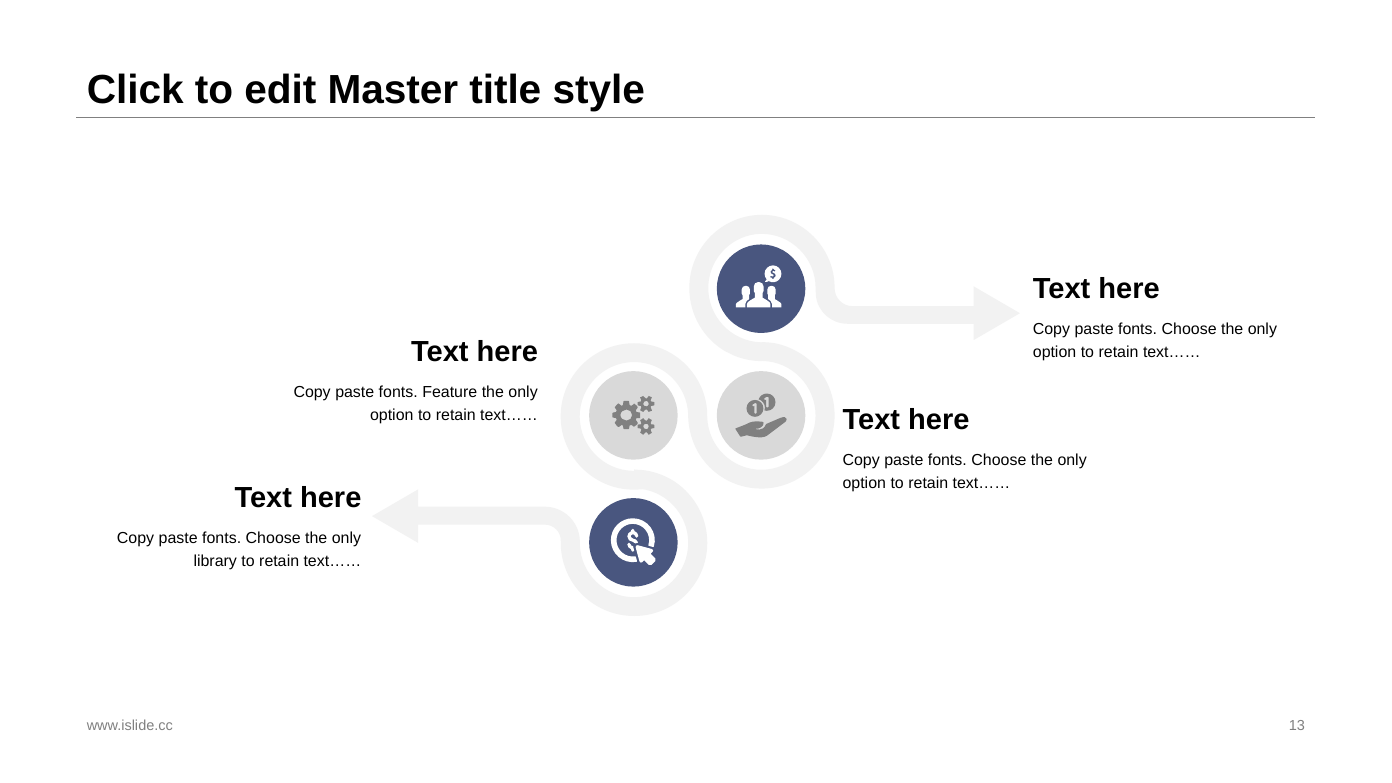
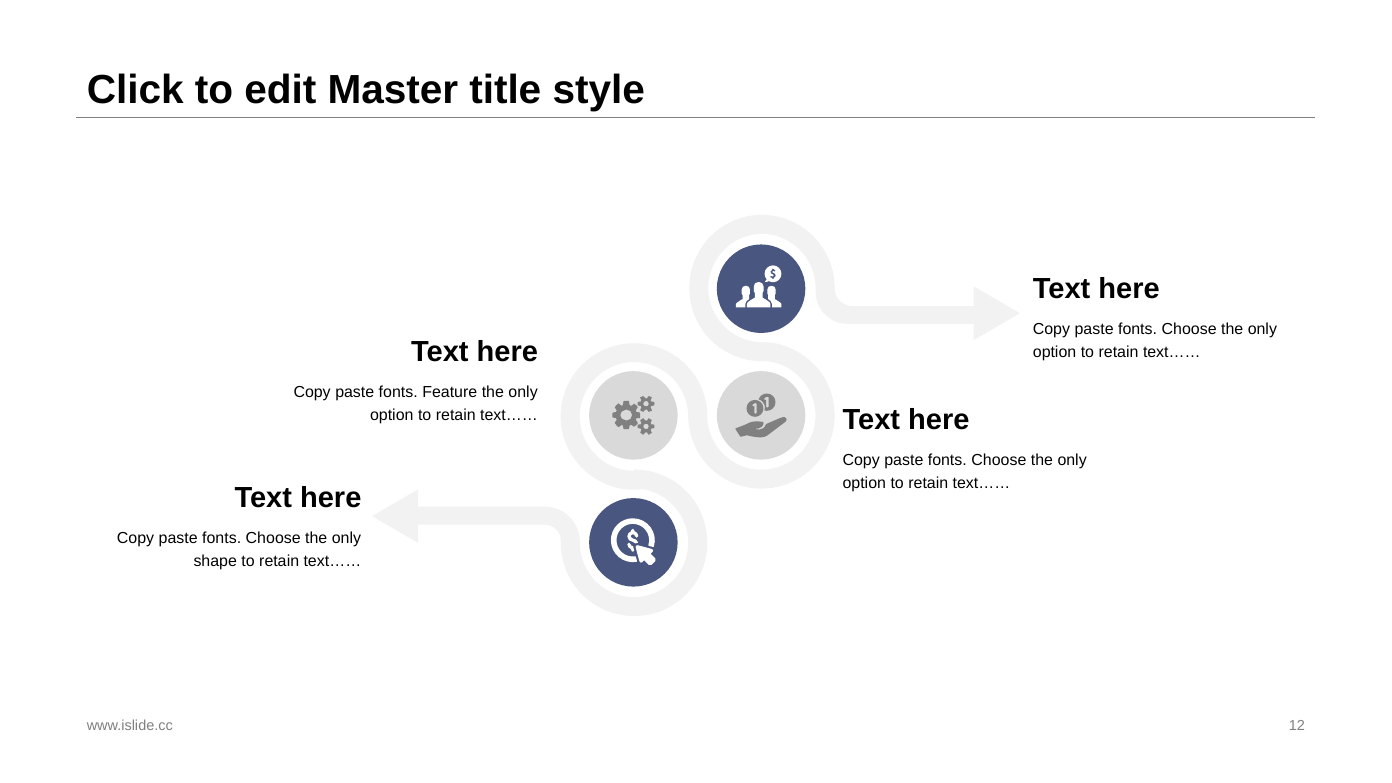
library: library -> shape
13: 13 -> 12
